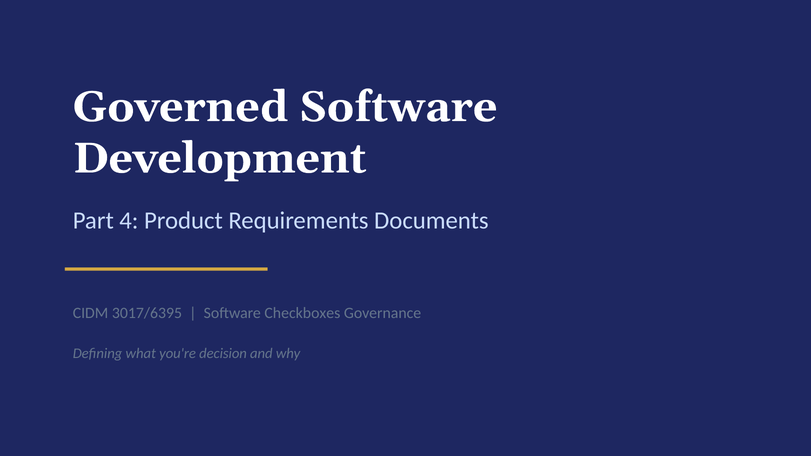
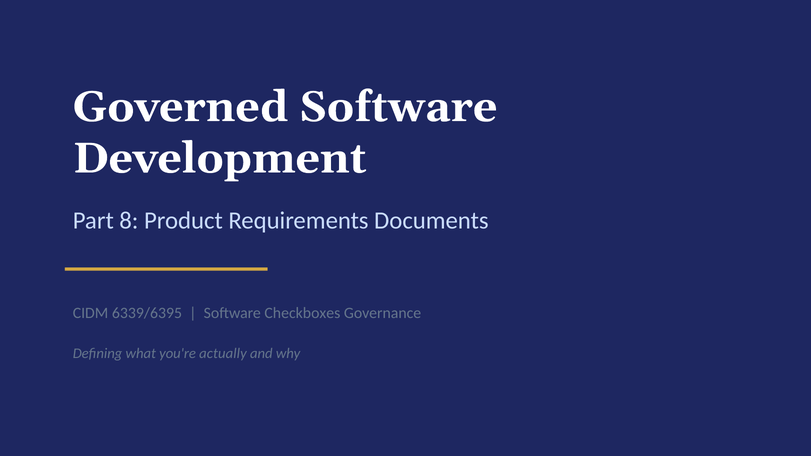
4: 4 -> 8
3017/6395: 3017/6395 -> 6339/6395
decision: decision -> actually
